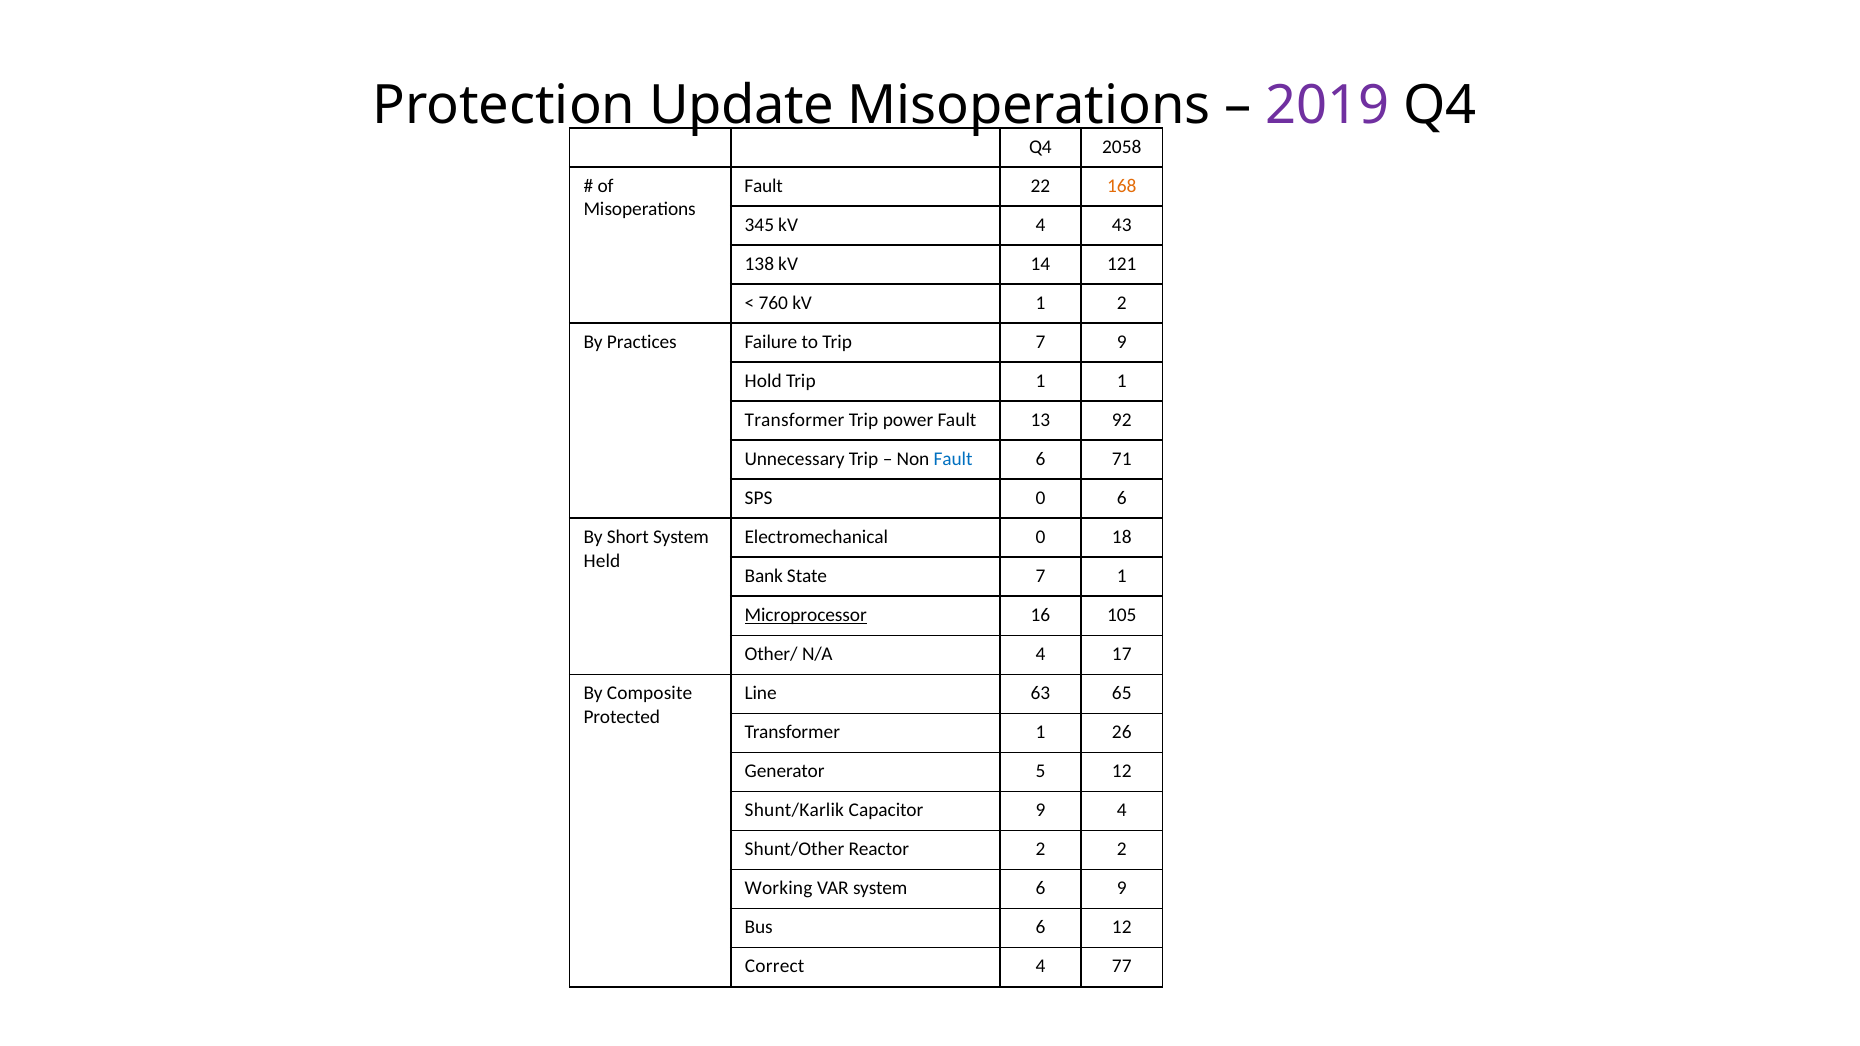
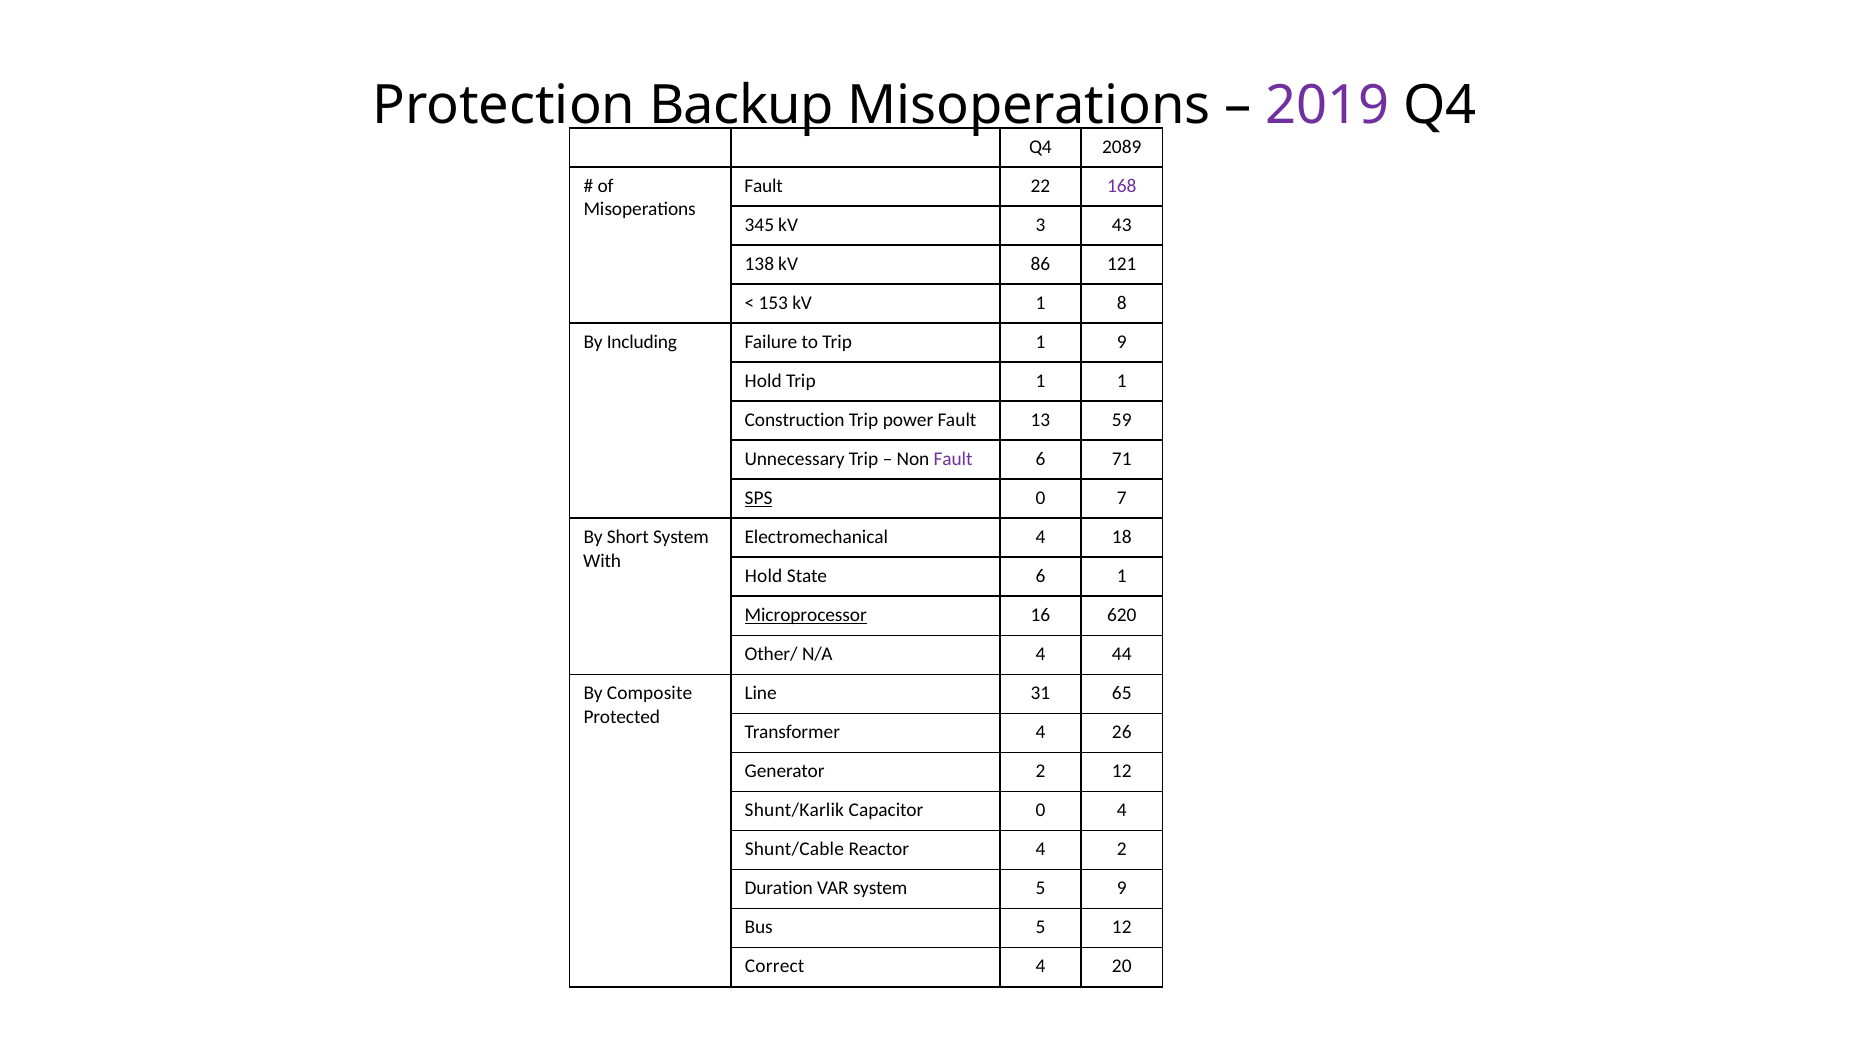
Update: Update -> Backup
2058: 2058 -> 2089
168 colour: orange -> purple
kV 4: 4 -> 3
14: 14 -> 86
760: 760 -> 153
1 2: 2 -> 8
Practices: Practices -> Including
to Trip 7: 7 -> 1
Transformer at (795, 420): Transformer -> Construction
92: 92 -> 59
Fault at (953, 459) colour: blue -> purple
SPS underline: none -> present
0 6: 6 -> 7
Electromechanical 0: 0 -> 4
Held: Held -> With
Bank at (764, 576): Bank -> Hold
State 7: 7 -> 6
105: 105 -> 620
17: 17 -> 44
63: 63 -> 31
Transformer 1: 1 -> 4
Generator 5: 5 -> 2
Capacitor 9: 9 -> 0
Shunt/Other: Shunt/Other -> Shunt/Cable
Reactor 2: 2 -> 4
Working: Working -> Duration
system 6: 6 -> 5
Bus 6: 6 -> 5
77: 77 -> 20
